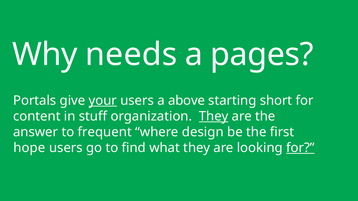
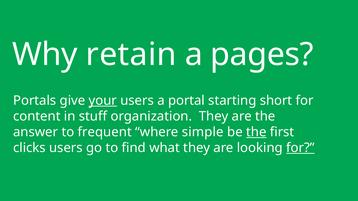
needs: needs -> retain
above: above -> portal
They at (214, 116) underline: present -> none
design: design -> simple
the at (256, 132) underline: none -> present
hope: hope -> clicks
